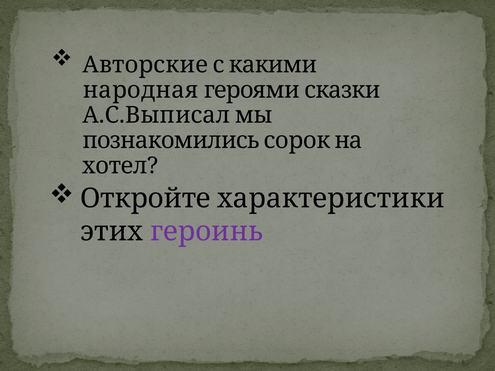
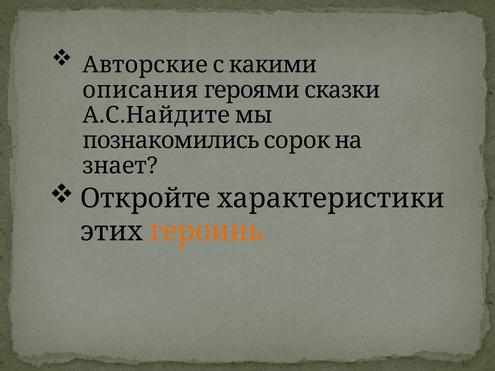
народная: народная -> описания
А.С.Выписал: А.С.Выписал -> А.С.Найдите
хотел: хотел -> знает
героинь colour: purple -> orange
